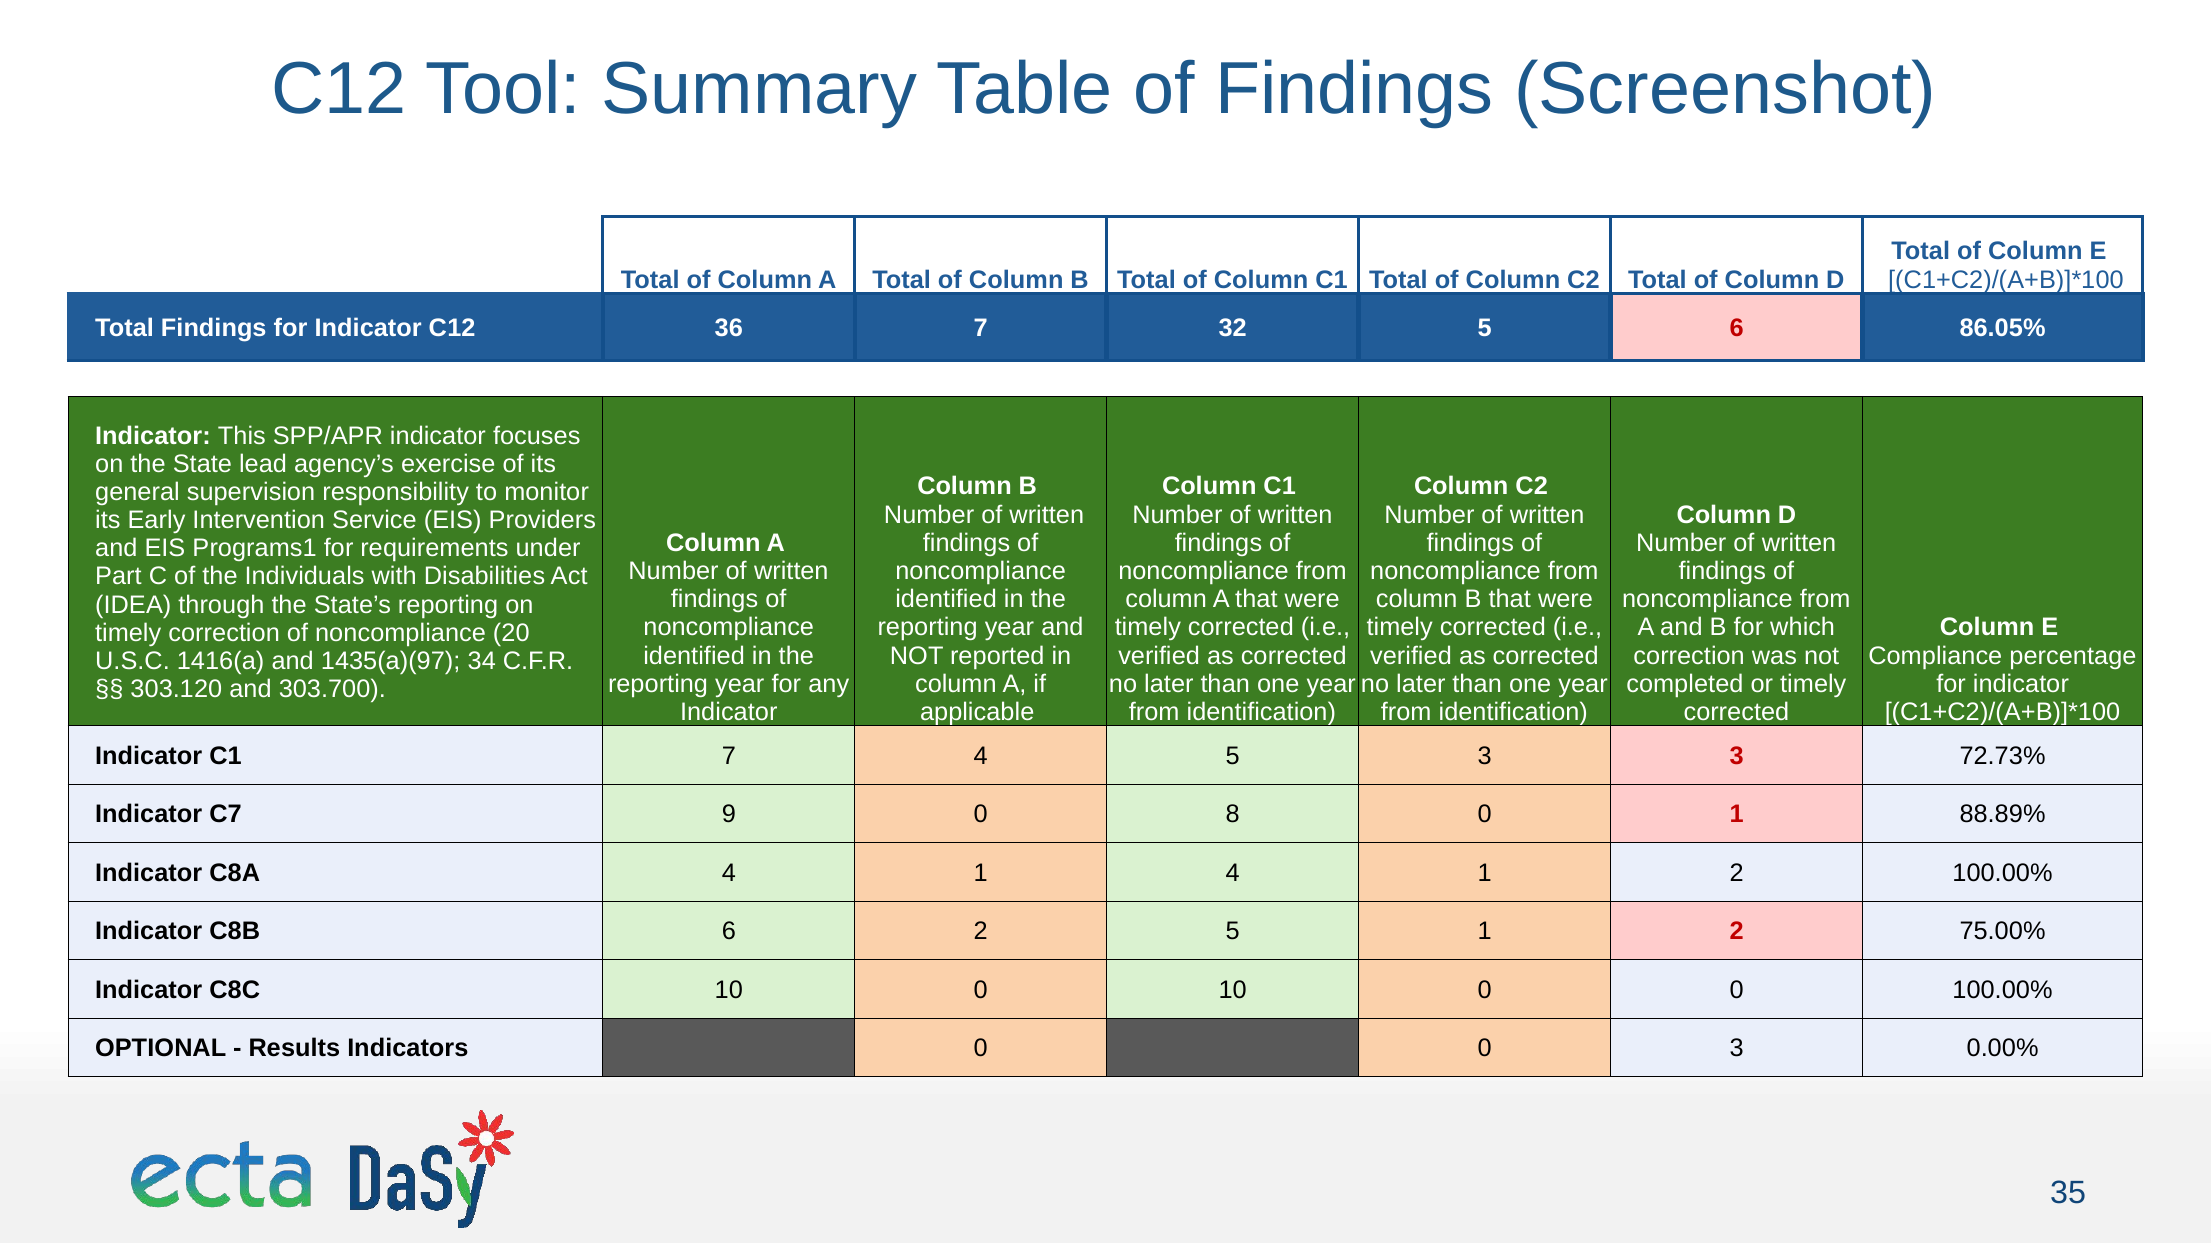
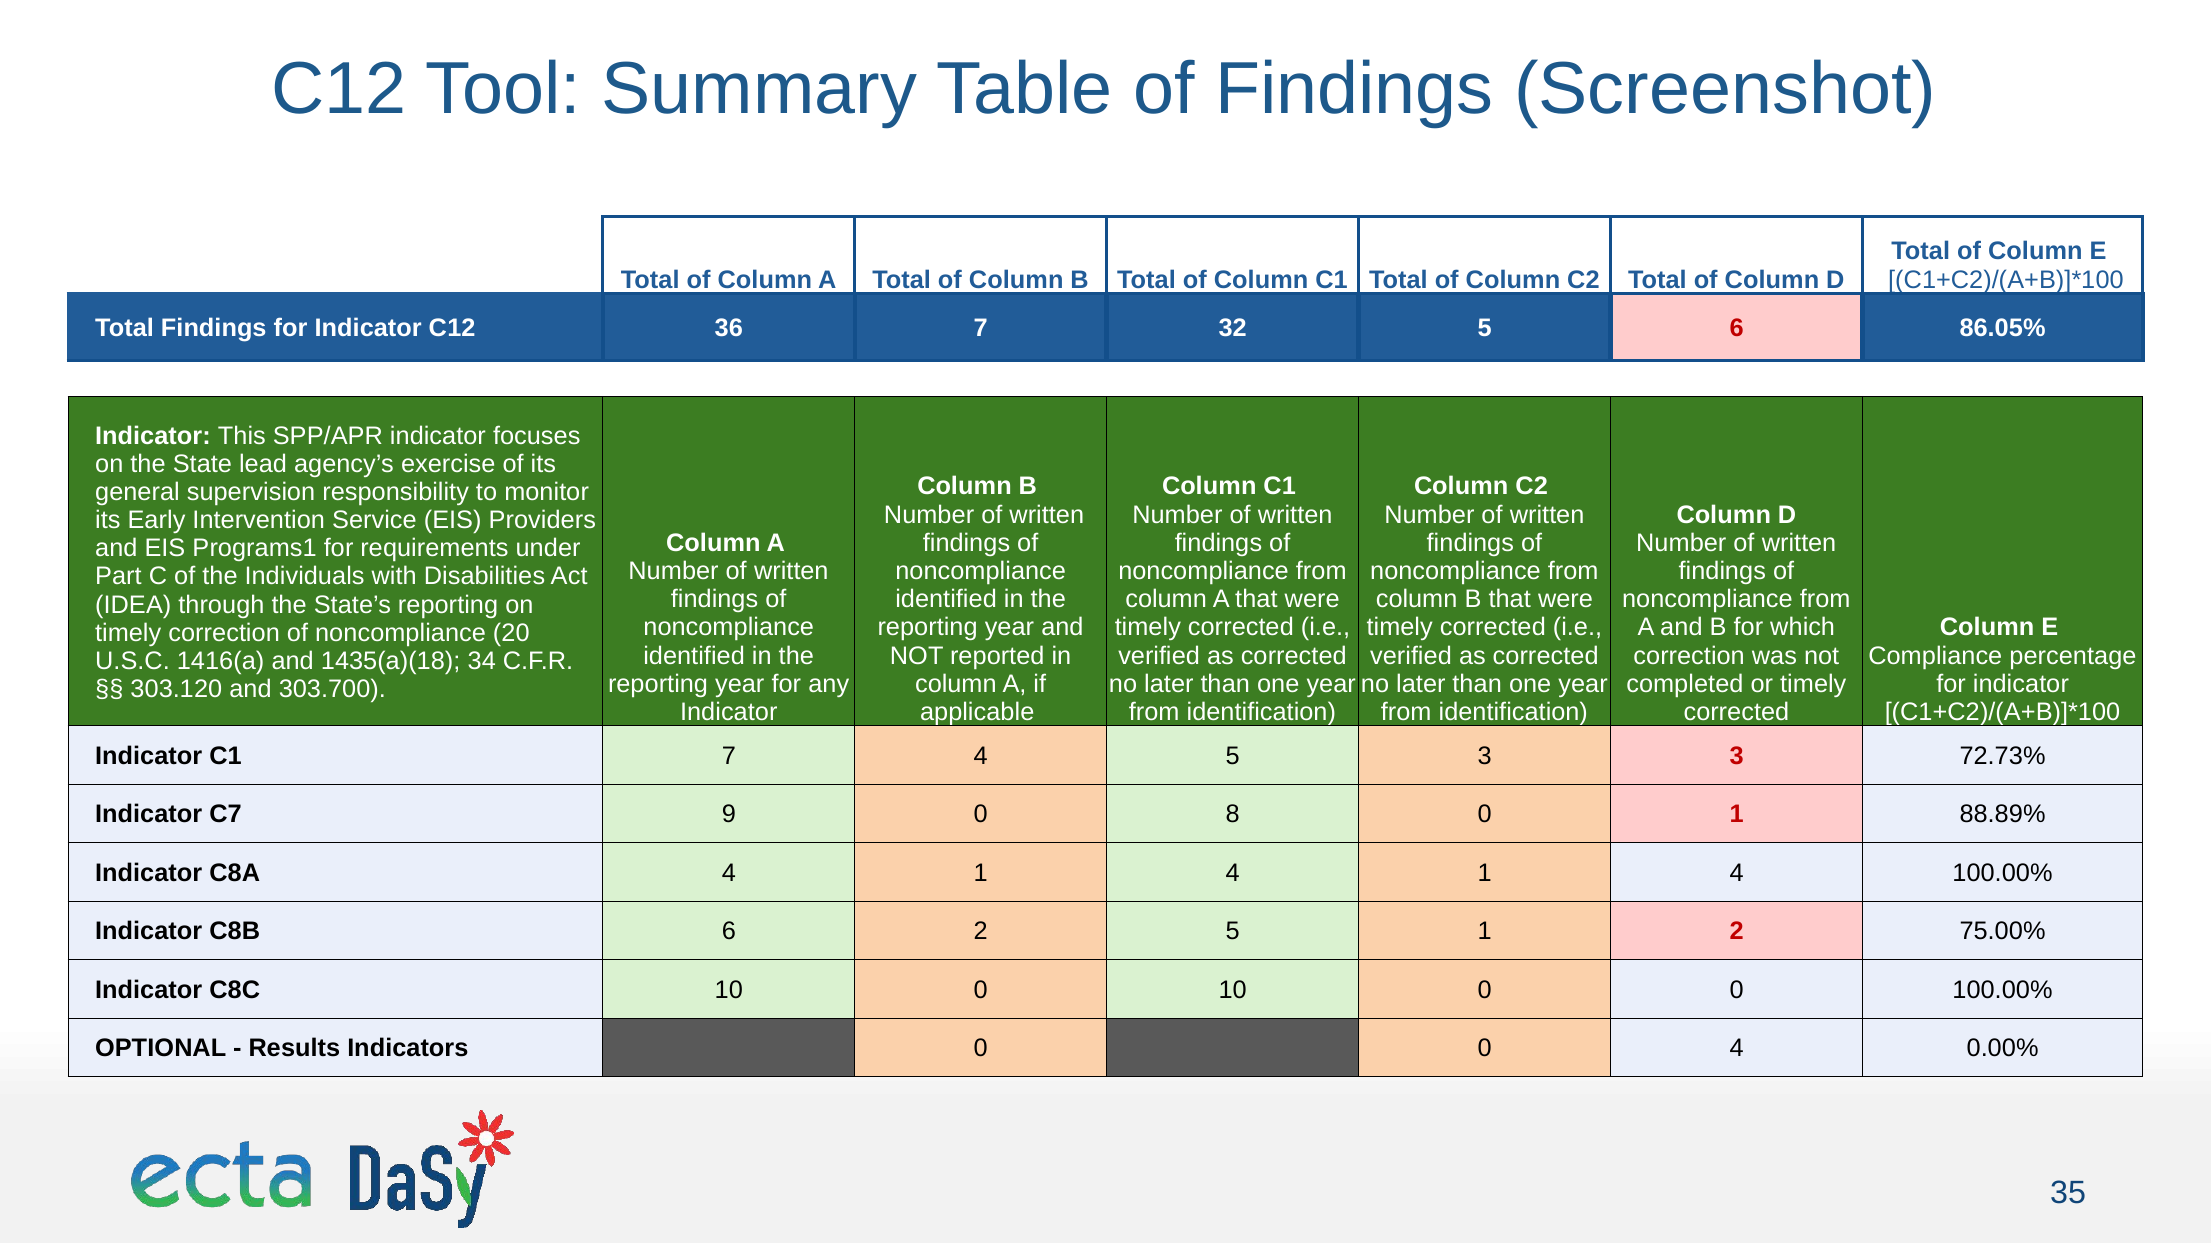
1435(a)(97: 1435(a)(97 -> 1435(a)(18
1 4 1 2: 2 -> 4
0 3: 3 -> 4
